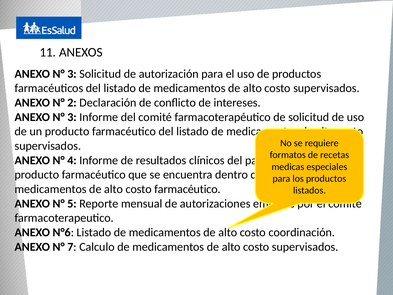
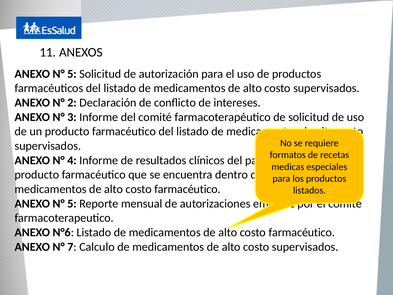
3 at (72, 74): 3 -> 5
coordinación at (302, 232): coordinación -> farmacéutico
